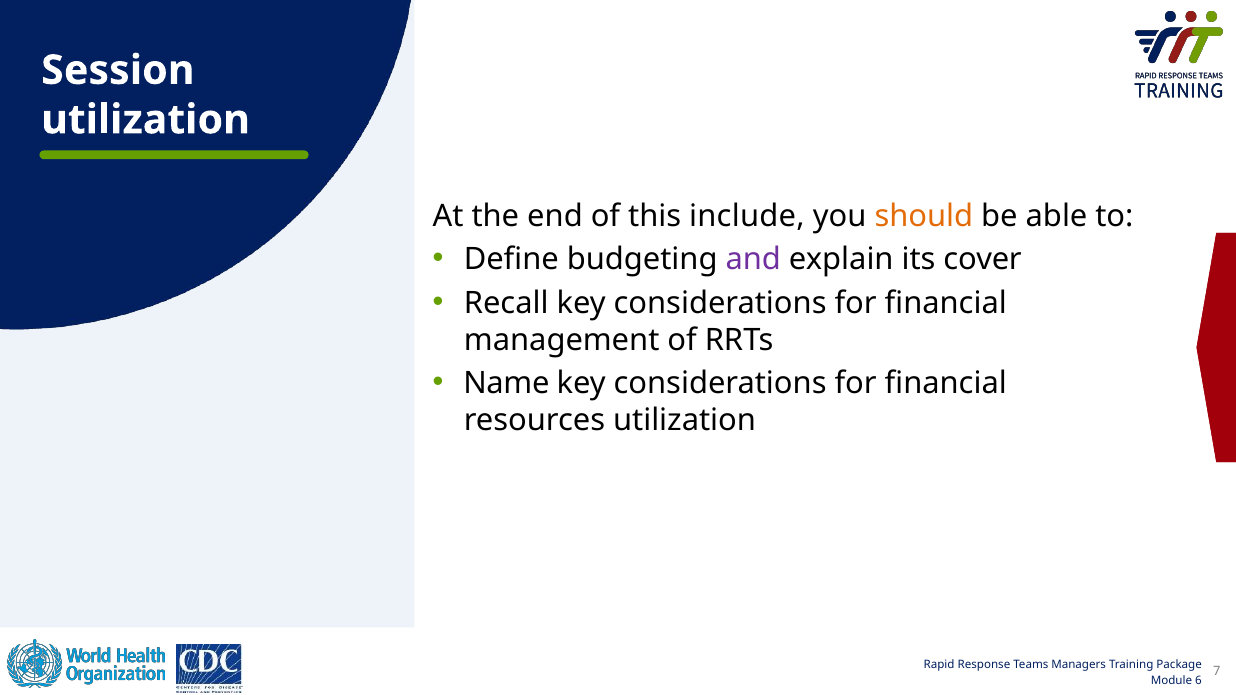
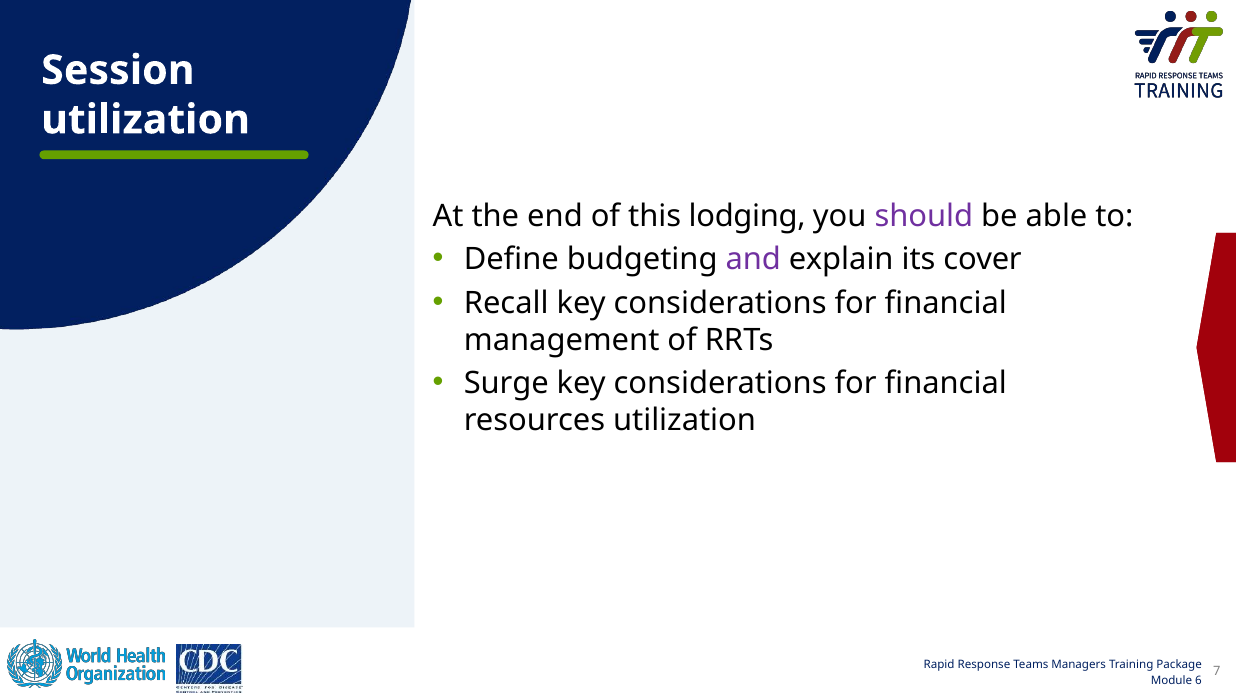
include: include -> lodging
should colour: orange -> purple
Name: Name -> Surge
